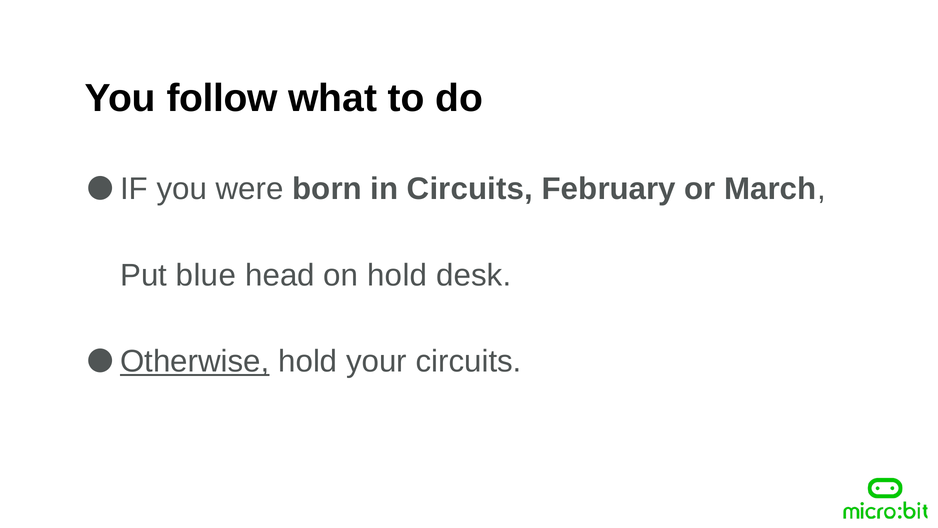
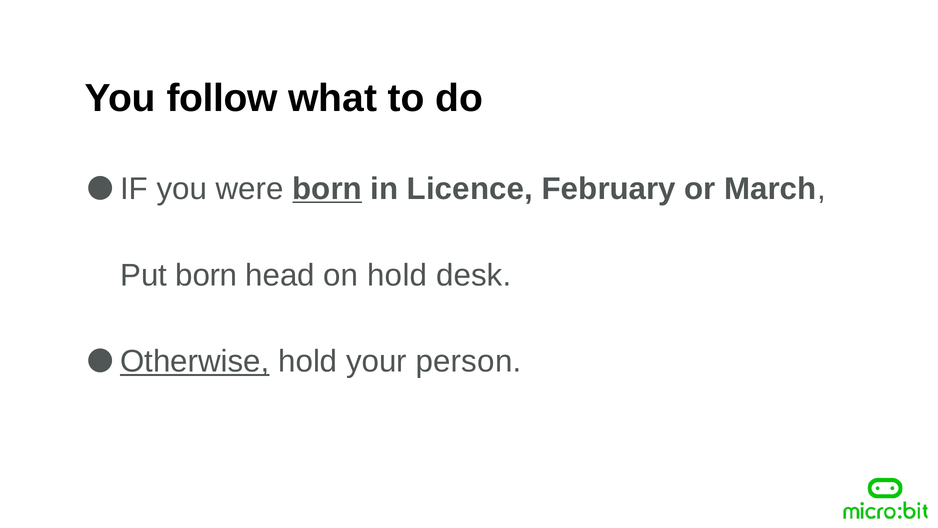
born at (327, 189) underline: none -> present
in Circuits: Circuits -> Licence
Put blue: blue -> born
your circuits: circuits -> person
